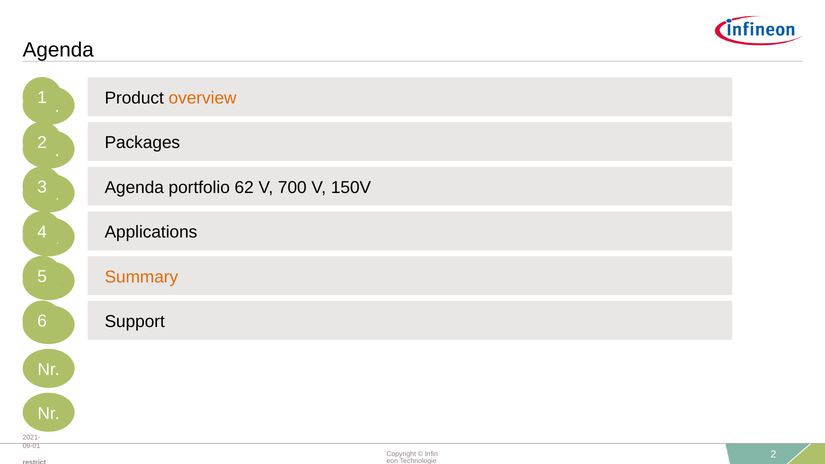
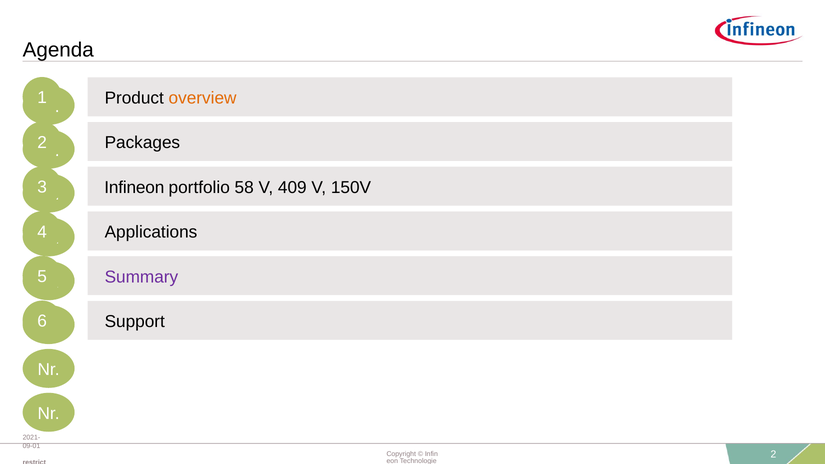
Agenda at (134, 187): Agenda -> Infineon
62: 62 -> 58
700: 700 -> 409
Summary colour: orange -> purple
